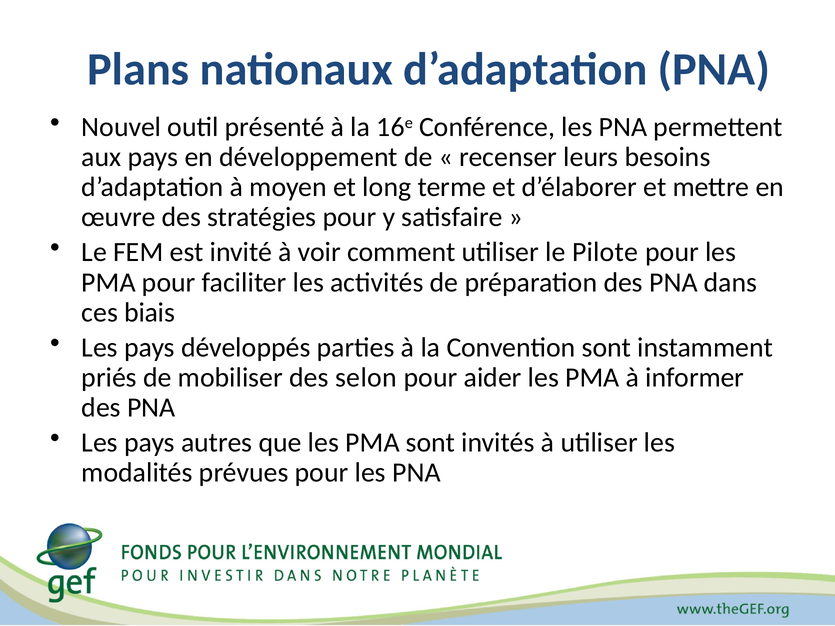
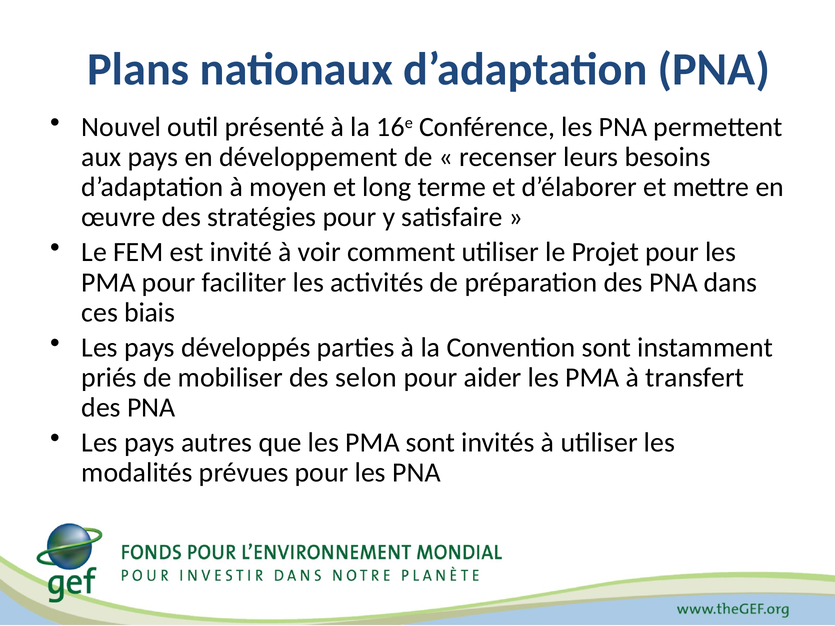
Pilote: Pilote -> Projet
informer: informer -> transfert
